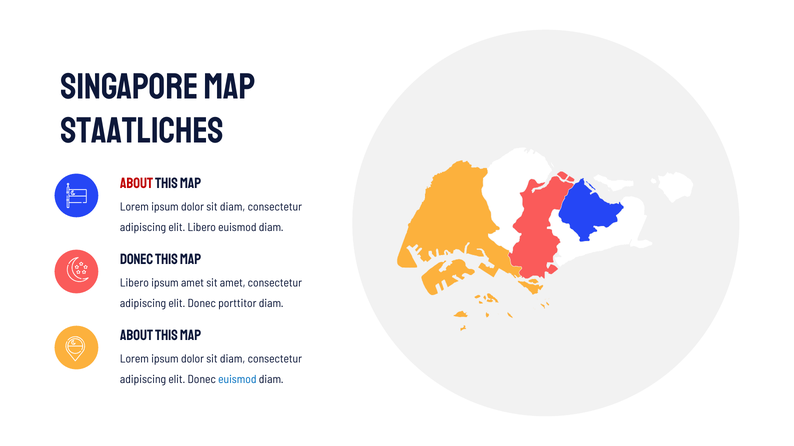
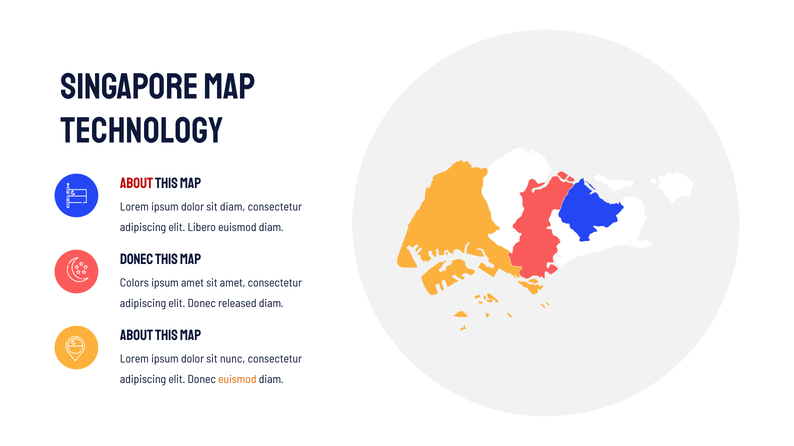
Staatliches: Staatliches -> Technology
Libero at (134, 283): Libero -> Colors
porttitor: porttitor -> released
diam at (233, 359): diam -> nunc
euismod at (237, 380) colour: blue -> orange
